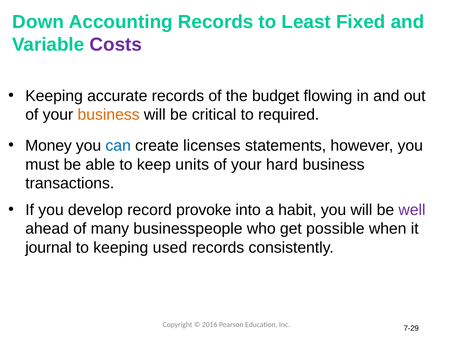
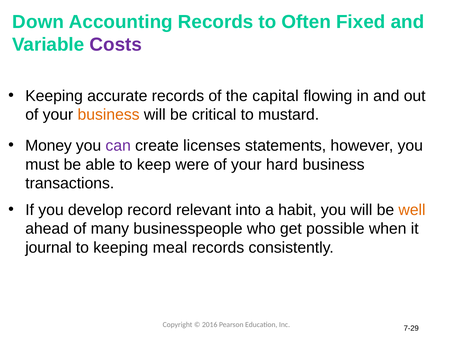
Least: Least -> Often
budget: budget -> capital
required: required -> mustard
can colour: blue -> purple
units: units -> were
provoke: provoke -> relevant
well colour: purple -> orange
used: used -> meal
